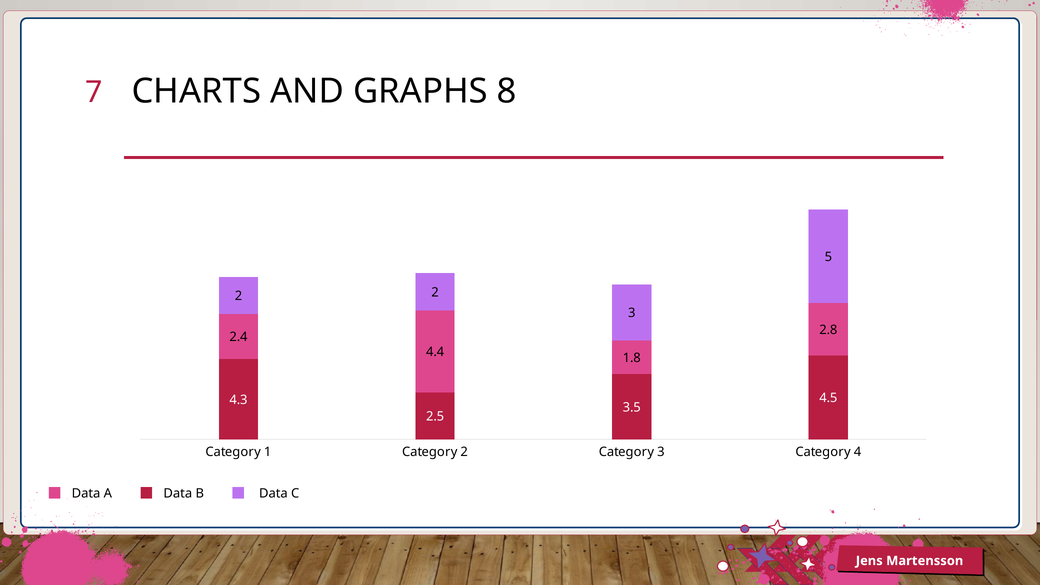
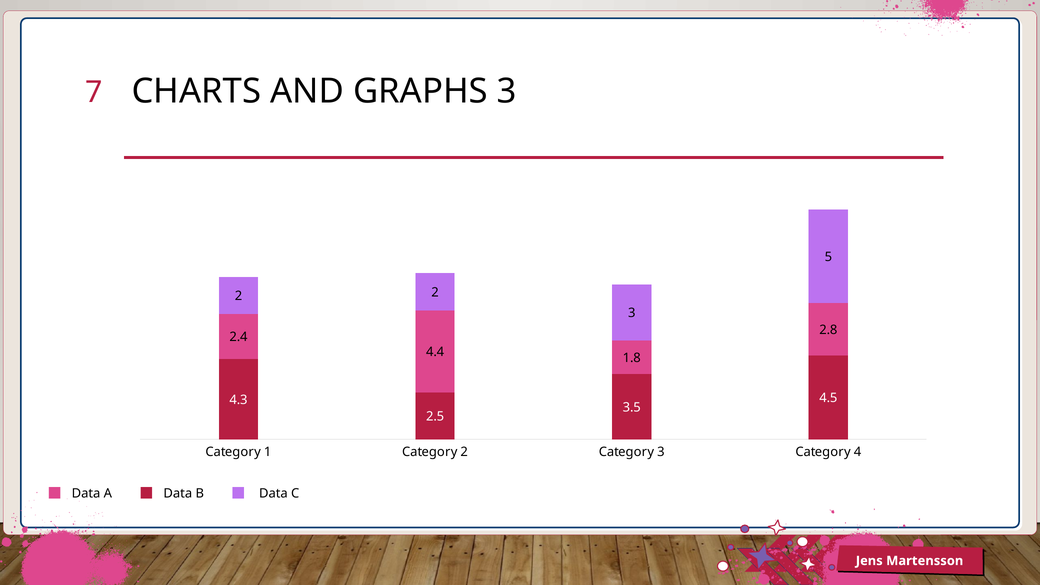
GRAPHS 8: 8 -> 3
